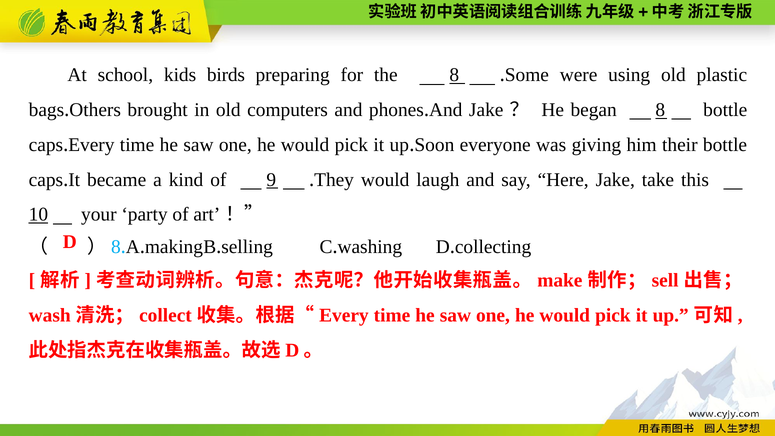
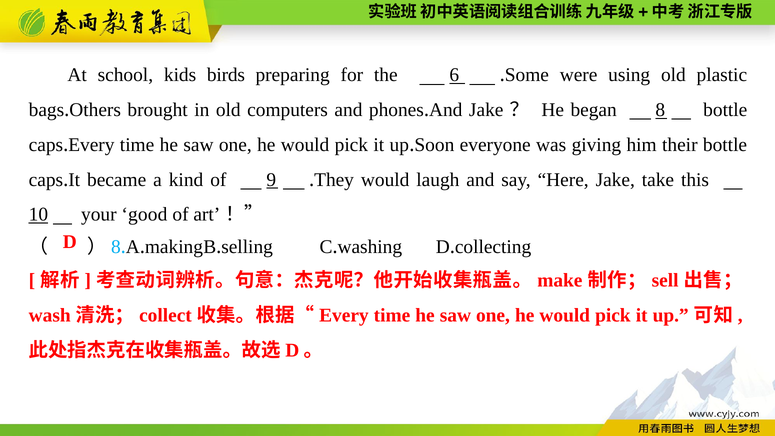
the 8: 8 -> 6
party: party -> good
